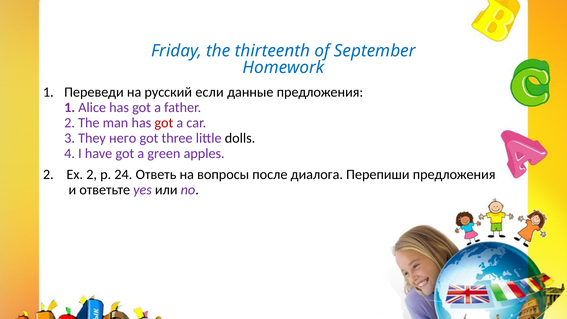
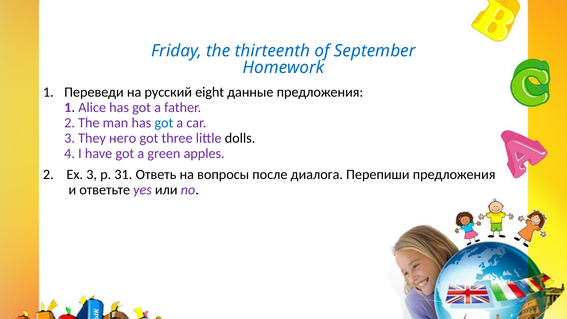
если: если -> eight
got at (164, 123) colour: red -> blue
Ex 2: 2 -> 3
24: 24 -> 31
